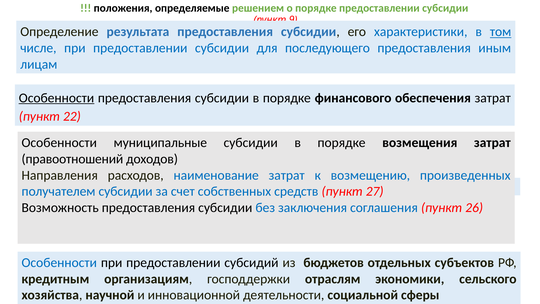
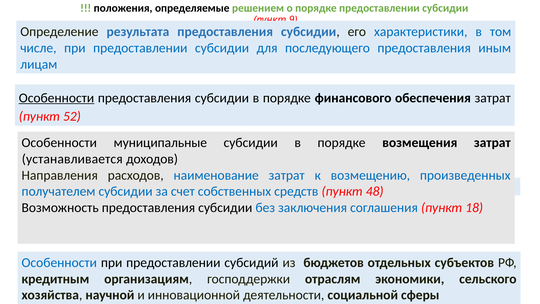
том at (501, 32) underline: present -> none
22: 22 -> 52
правоотношений: правоотношений -> устанавливается
27: 27 -> 48
26: 26 -> 18
